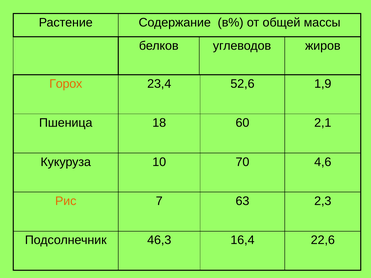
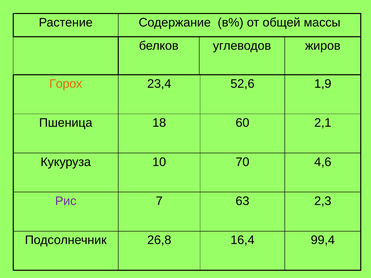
Рис colour: orange -> purple
46,3: 46,3 -> 26,8
22,6: 22,6 -> 99,4
